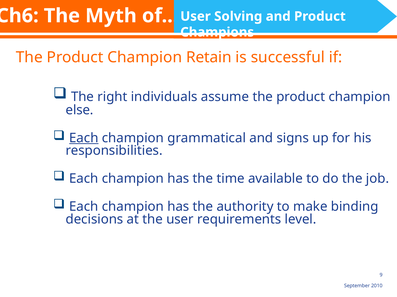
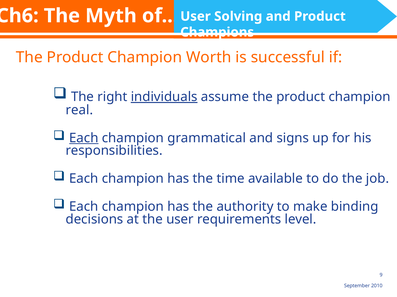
Retain: Retain -> Worth
individuals underline: none -> present
else: else -> real
